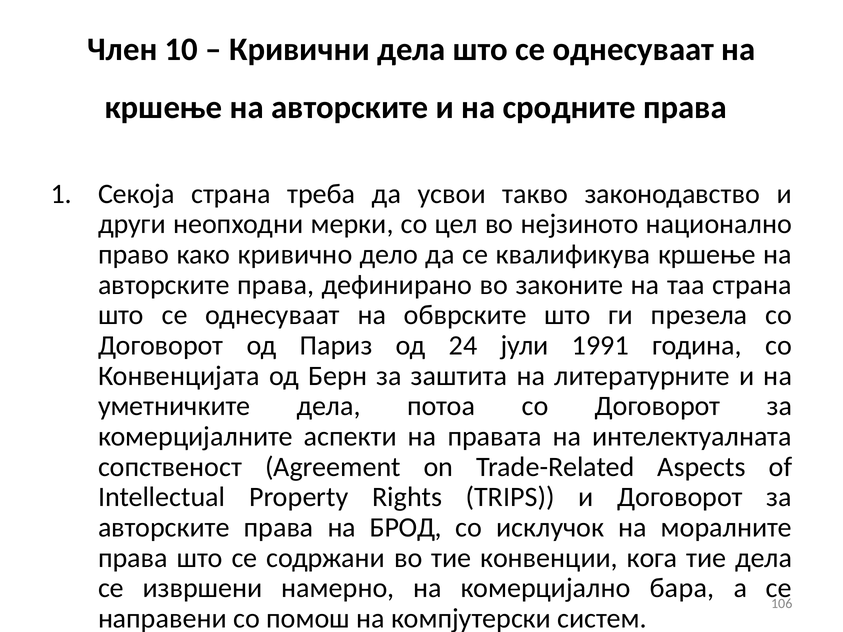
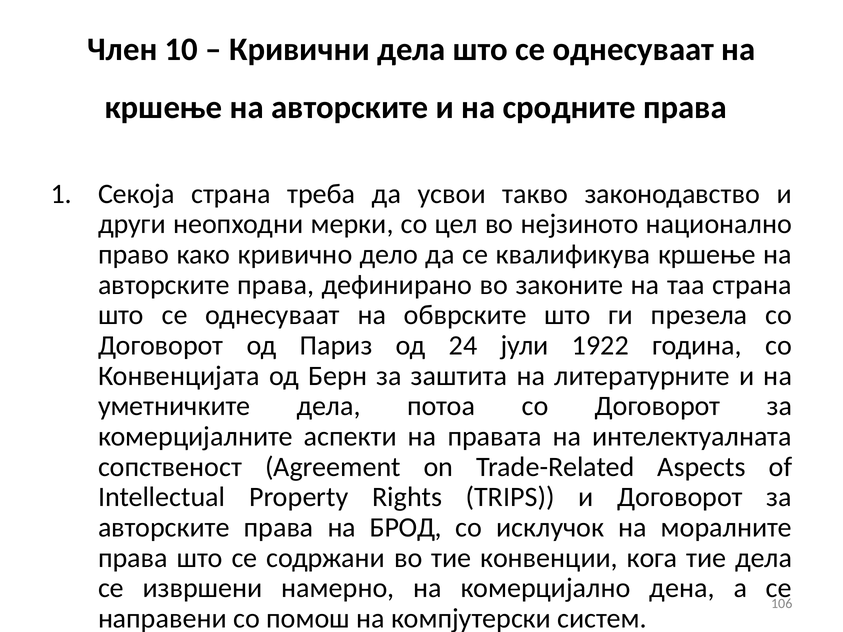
1991: 1991 -> 1922
бара: бара -> дена
